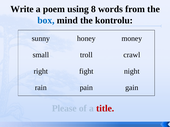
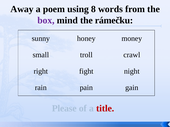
Write: Write -> Away
box colour: blue -> purple
kontrolu: kontrolu -> rámečku
